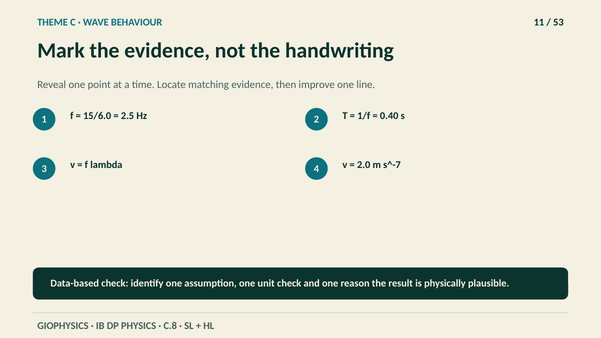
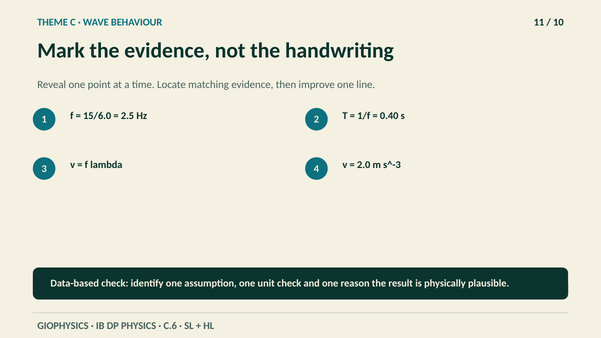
53: 53 -> 10
s^-7: s^-7 -> s^-3
C.8: C.8 -> C.6
